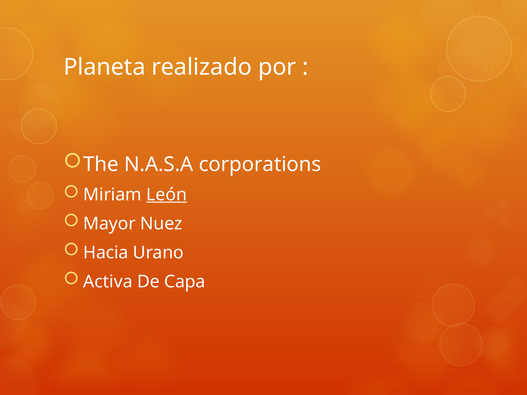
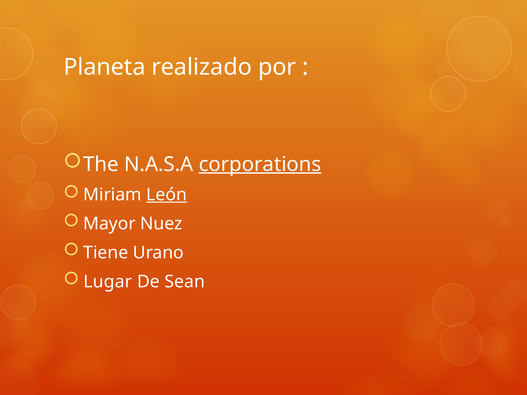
corporations underline: none -> present
Hacia: Hacia -> Tiene
Activa: Activa -> Lugar
Capa: Capa -> Sean
